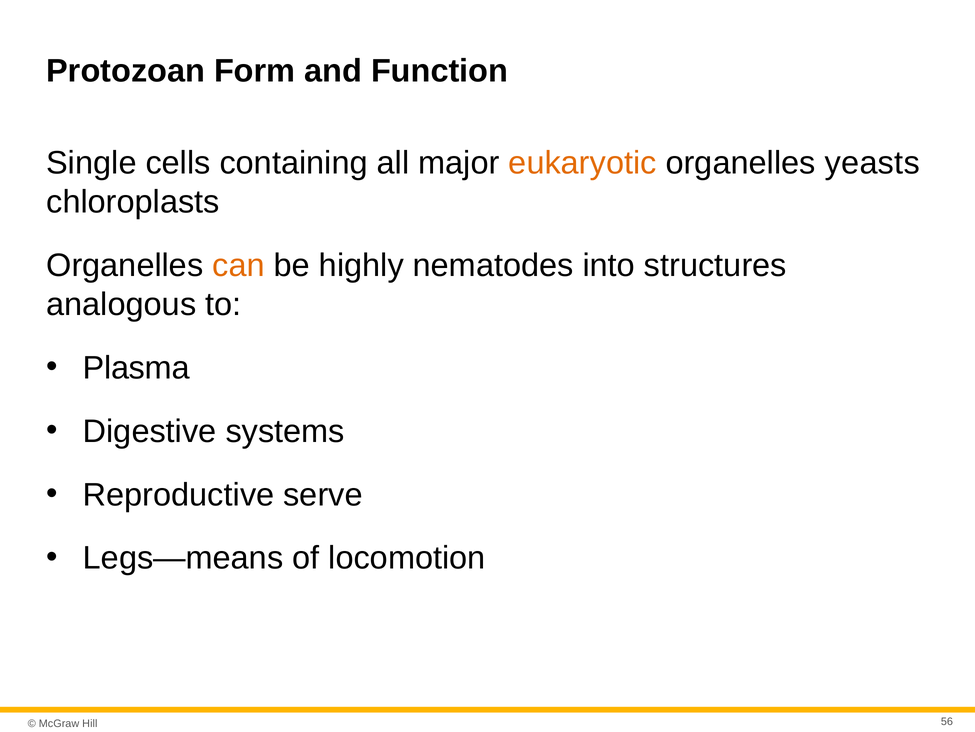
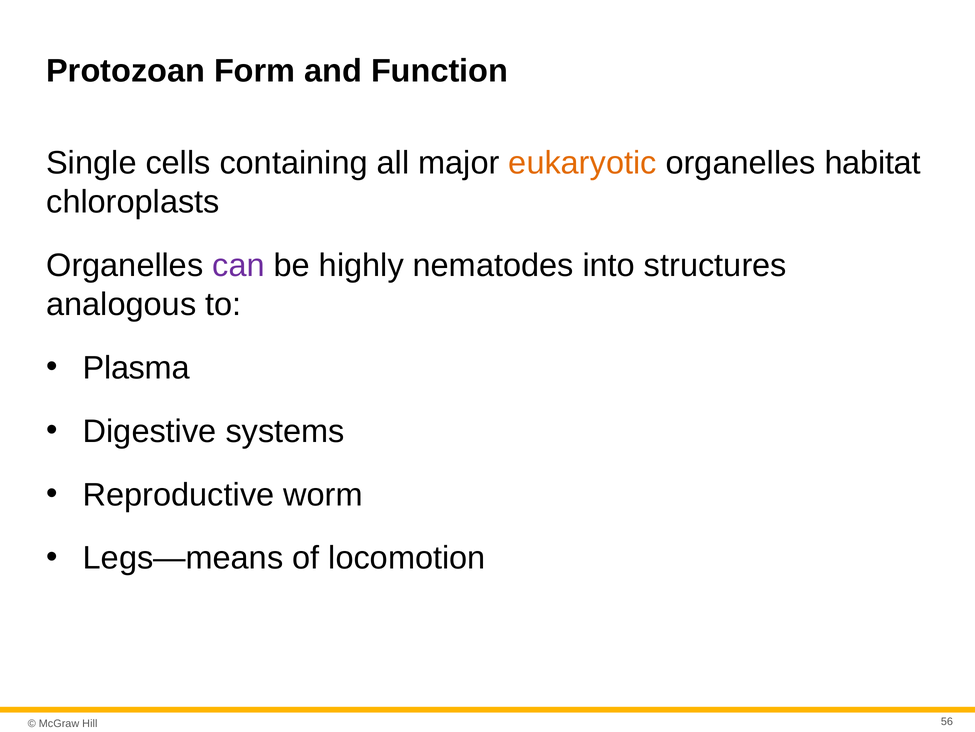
yeasts: yeasts -> habitat
can colour: orange -> purple
serve: serve -> worm
